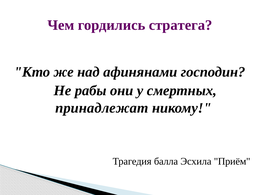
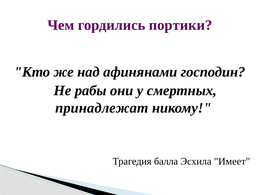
стратега: стратега -> портики
Приём: Приём -> Имеет
